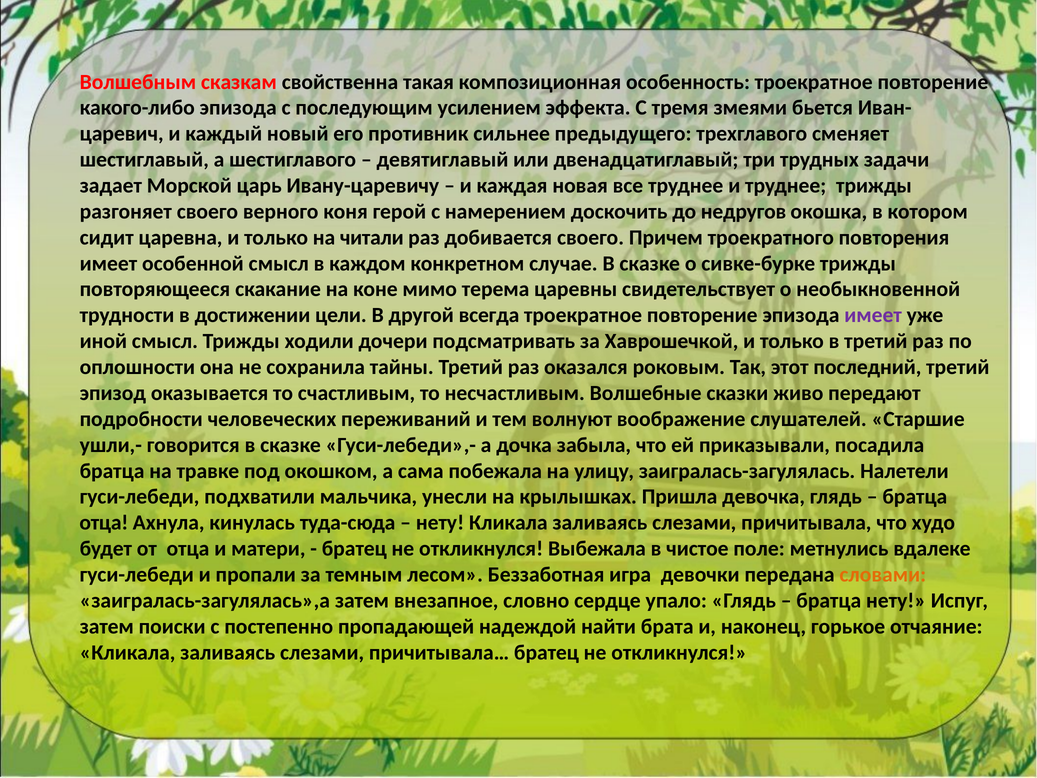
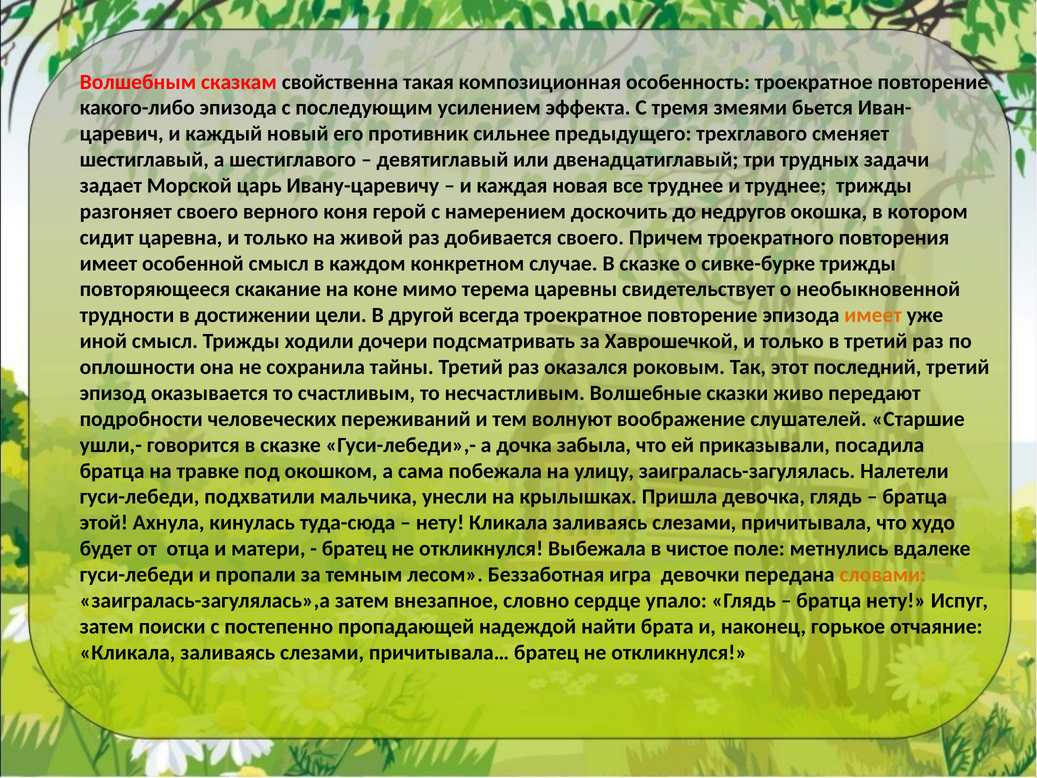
читали: читали -> живой
имеет at (873, 315) colour: purple -> orange
отца at (104, 523): отца -> этой
